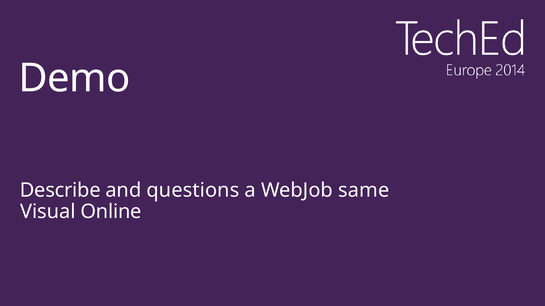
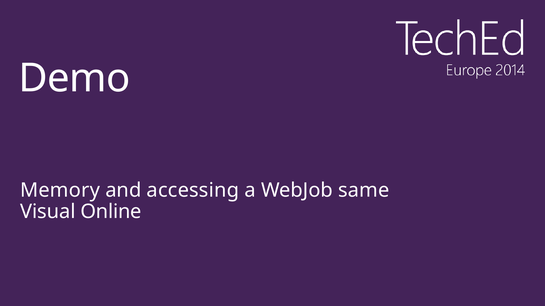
Describe: Describe -> Memory
questions: questions -> accessing
